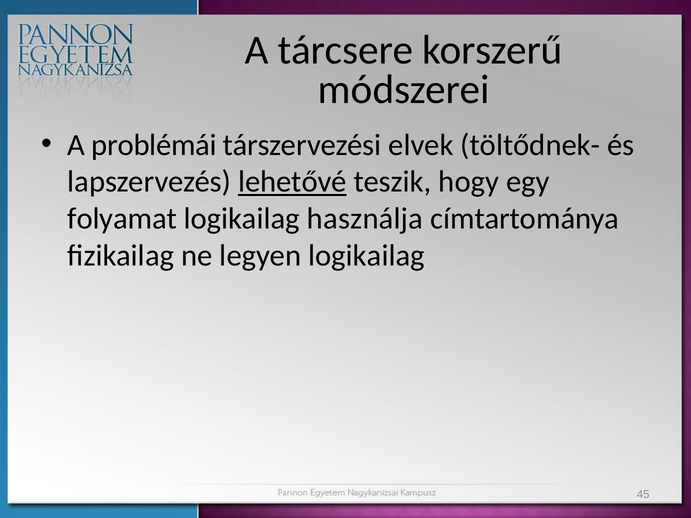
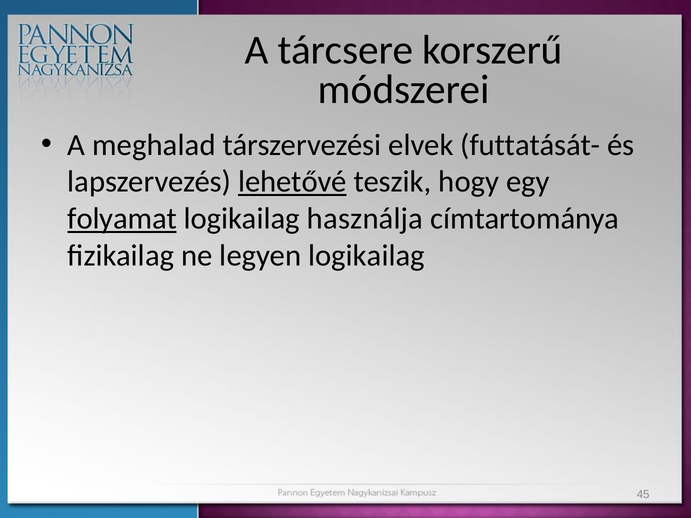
problémái: problémái -> meghalad
töltődnek-: töltődnek- -> futtatását-
folyamat underline: none -> present
